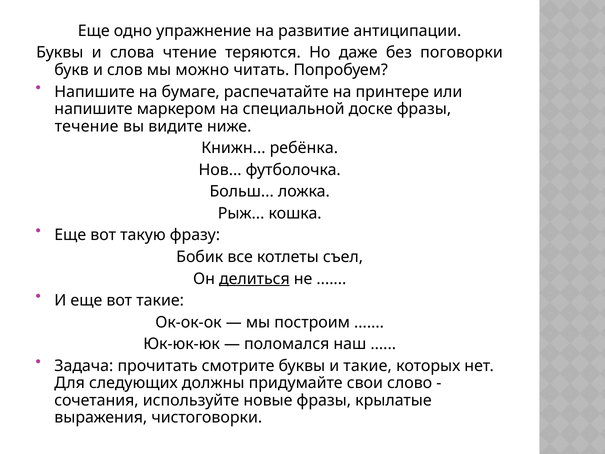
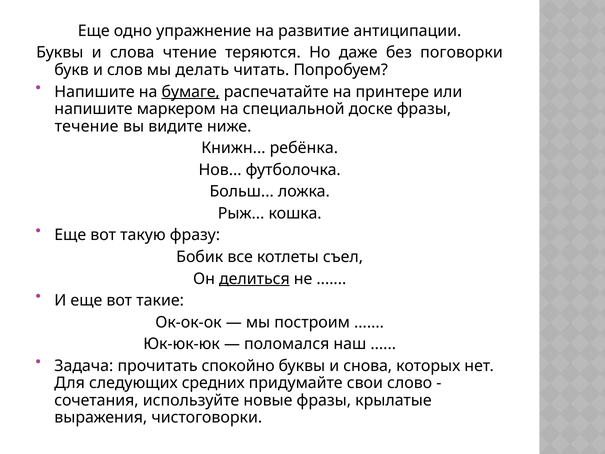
можно: можно -> делать
бумаге underline: none -> present
смотрите: смотрите -> спокойно
и такие: такие -> снова
должны: должны -> средних
